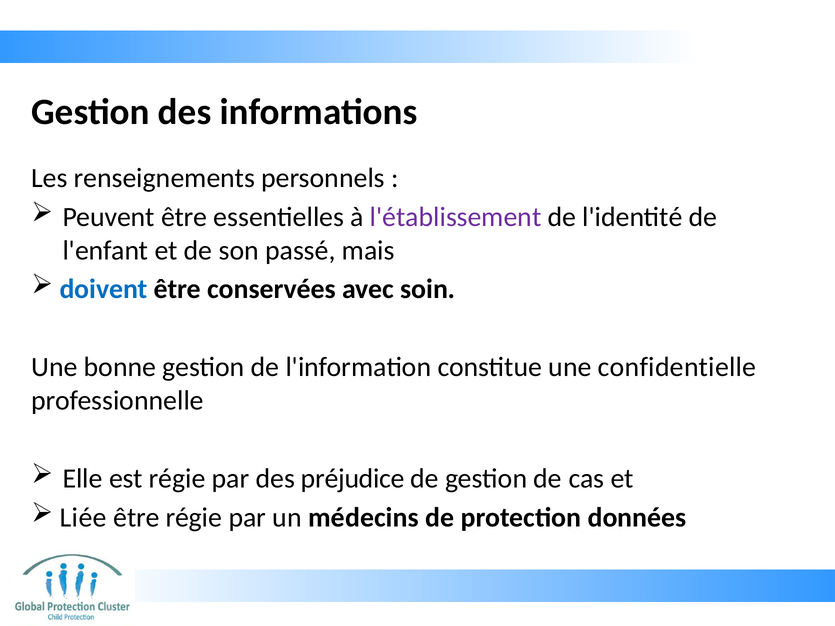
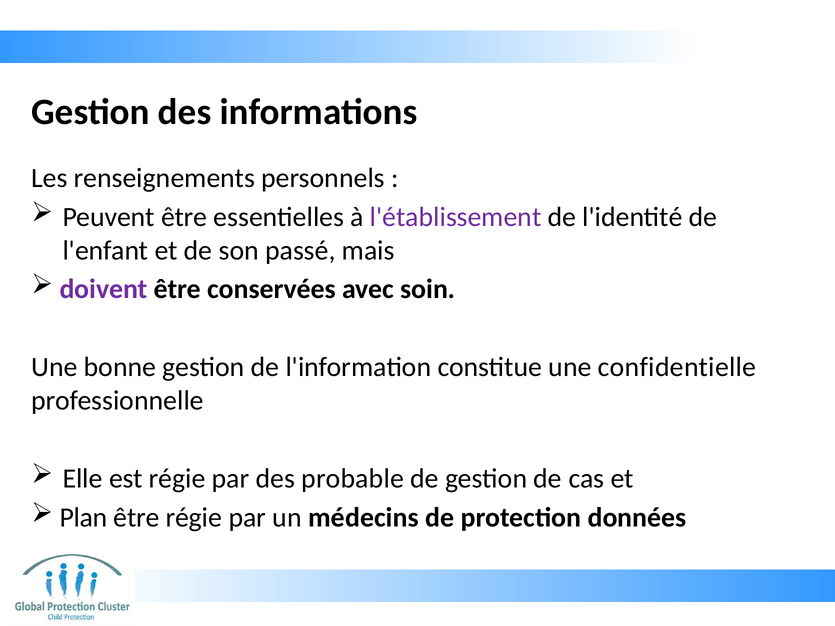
doivent colour: blue -> purple
préjudice: préjudice -> probable
Liée: Liée -> Plan
